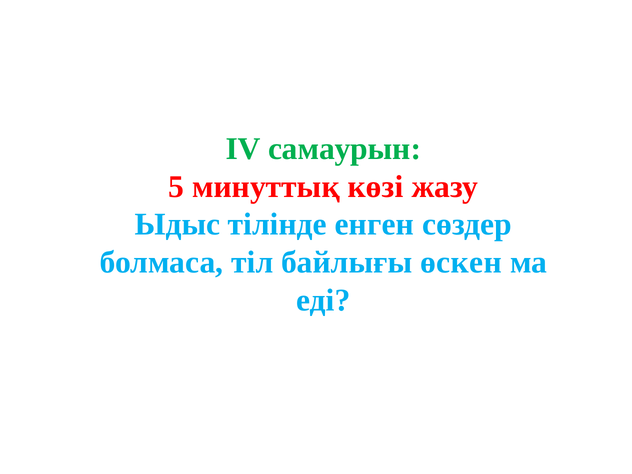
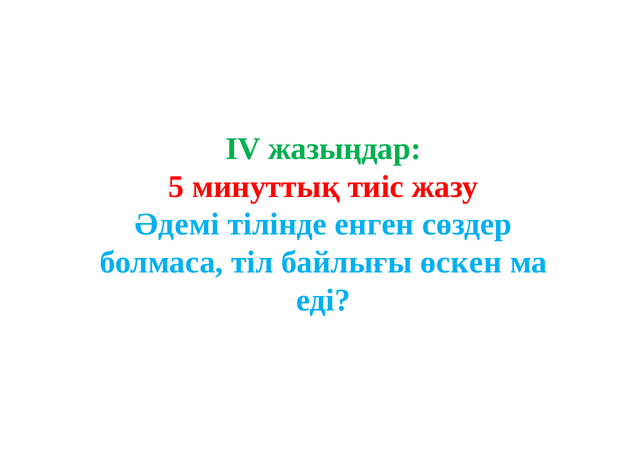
самаурын: самаурын -> жазыңдар
көзі: көзі -> тиіс
Ыдыс: Ыдыс -> Әдемі
